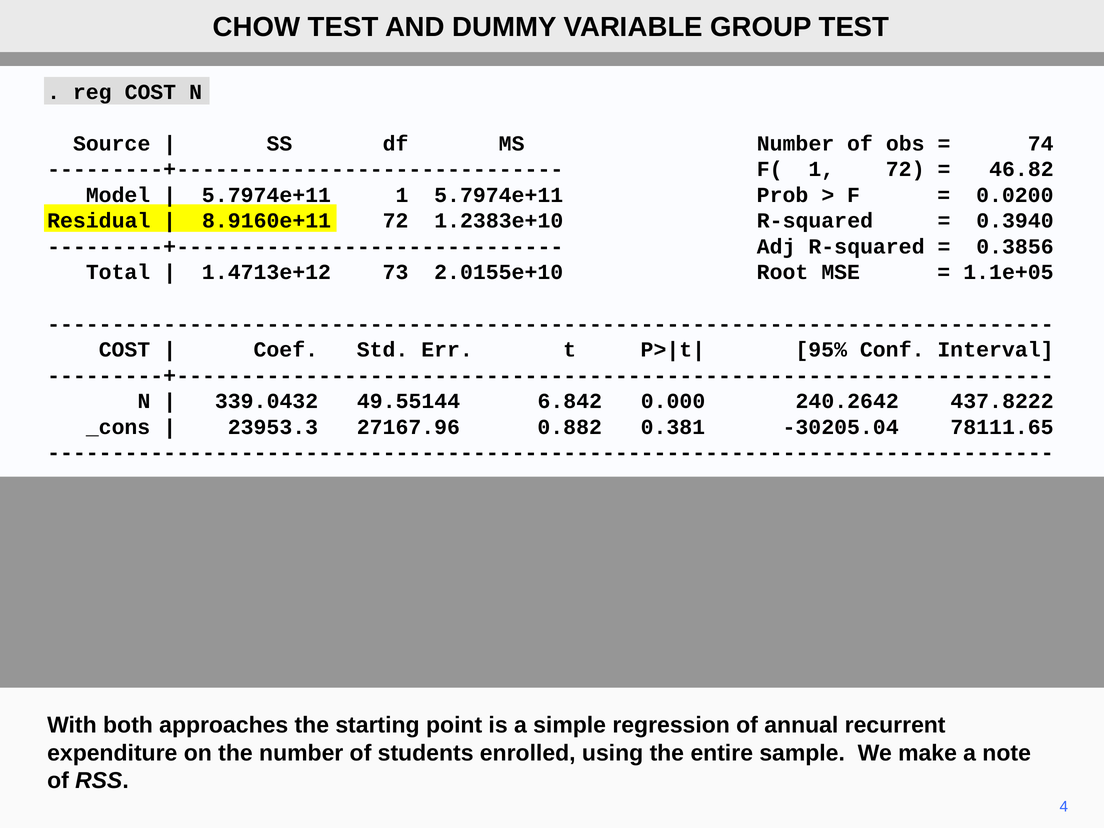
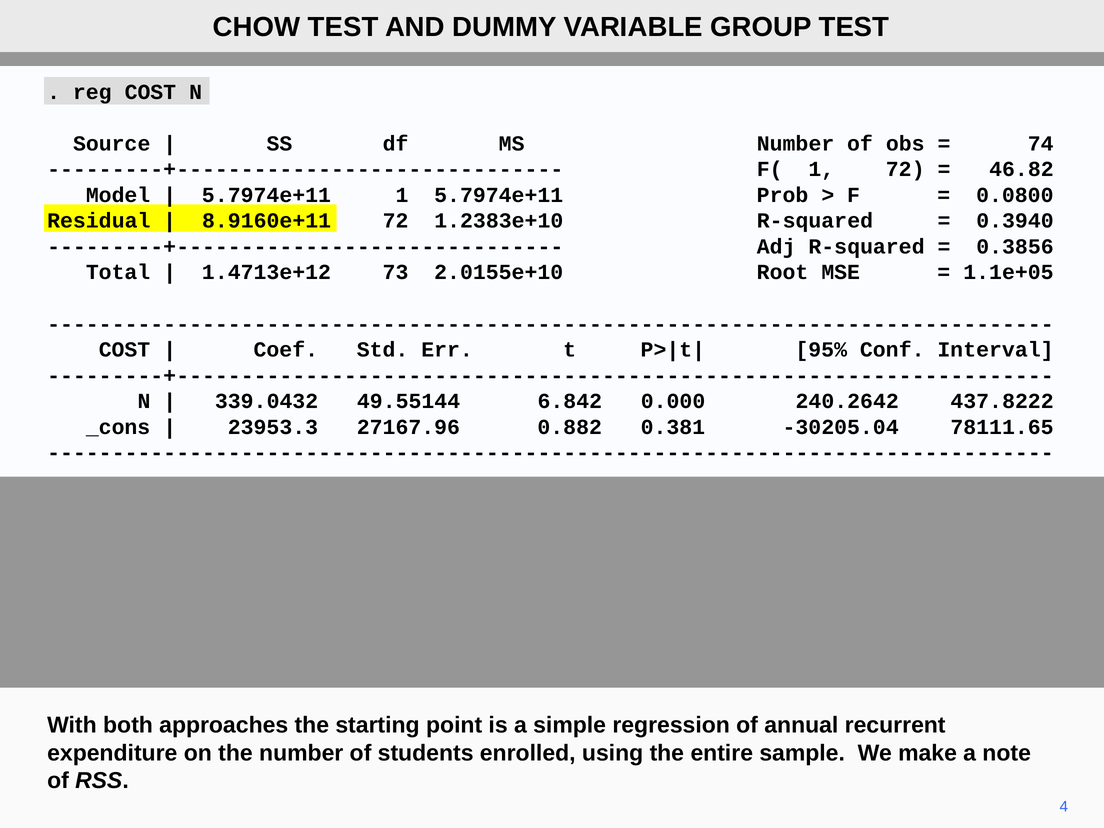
0.0200: 0.0200 -> 0.0800
